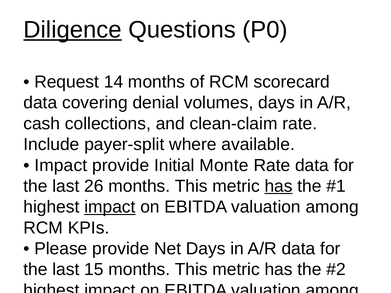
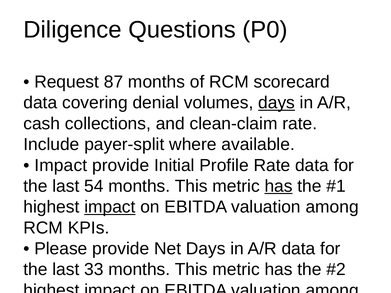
Diligence underline: present -> none
14: 14 -> 87
days at (277, 103) underline: none -> present
Monte: Monte -> Profile
26: 26 -> 54
15: 15 -> 33
